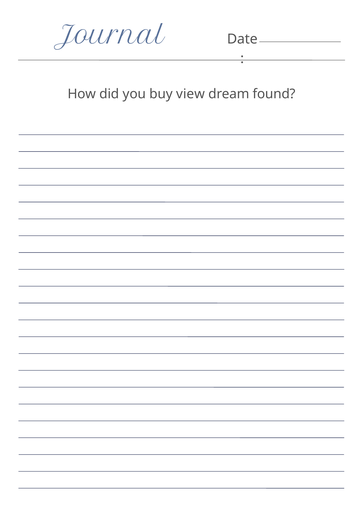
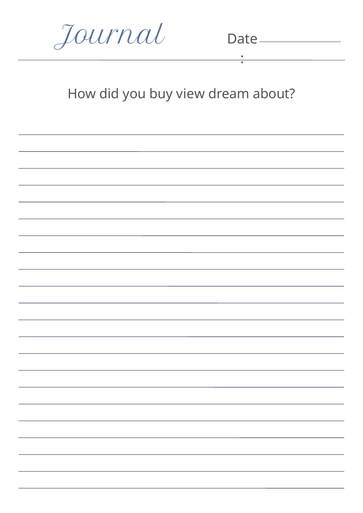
found: found -> about
